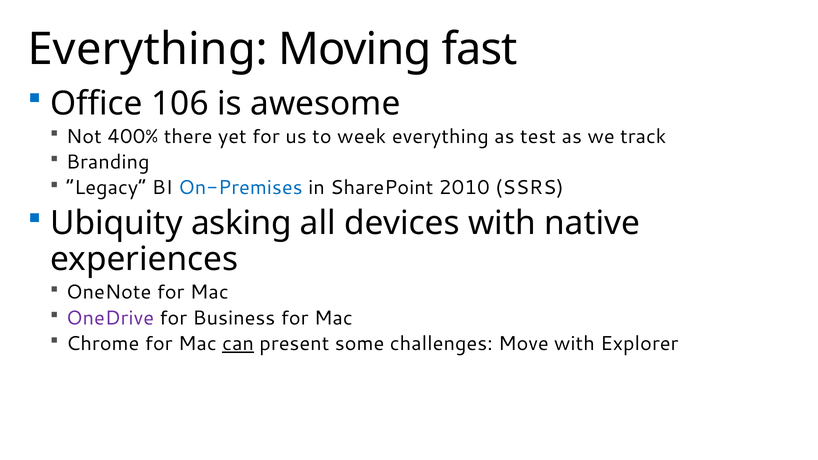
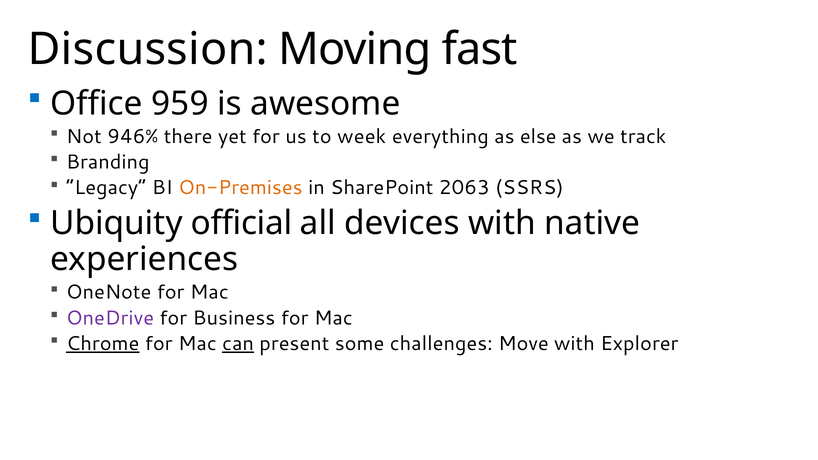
Everything at (148, 50): Everything -> Discussion
106: 106 -> 959
400%: 400% -> 946%
test: test -> else
On-Premises colour: blue -> orange
2010: 2010 -> 2063
asking: asking -> official
Chrome underline: none -> present
